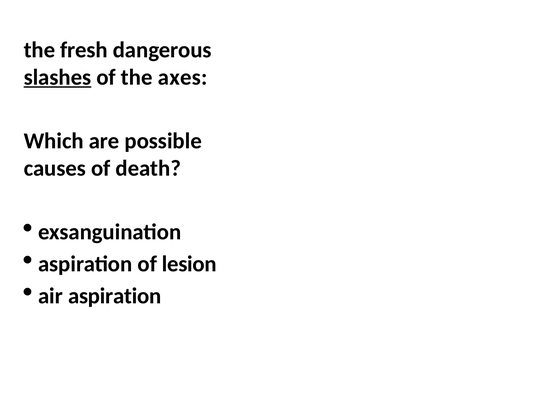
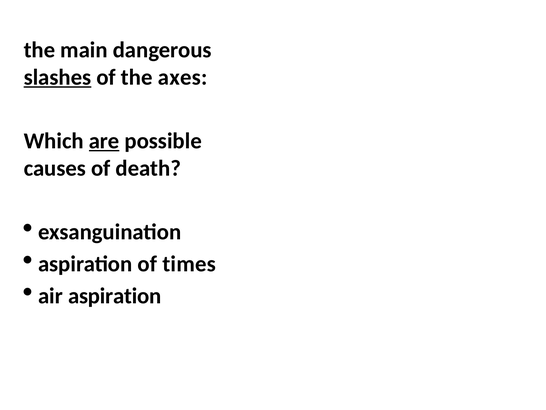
fresh: fresh -> main
are underline: none -> present
lesion: lesion -> times
